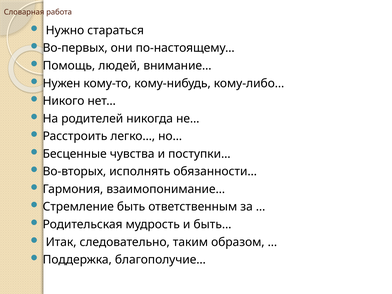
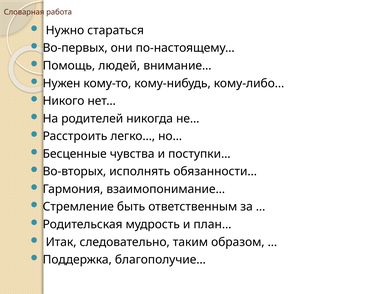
быть…: быть… -> план…
